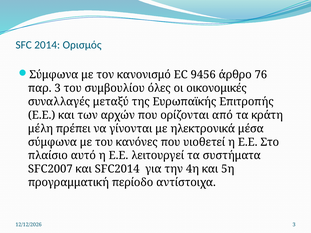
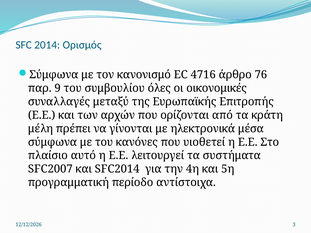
9456: 9456 -> 4716
παρ 3: 3 -> 9
